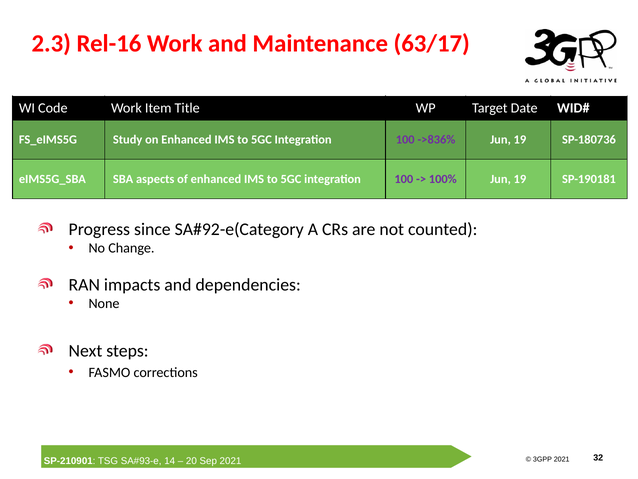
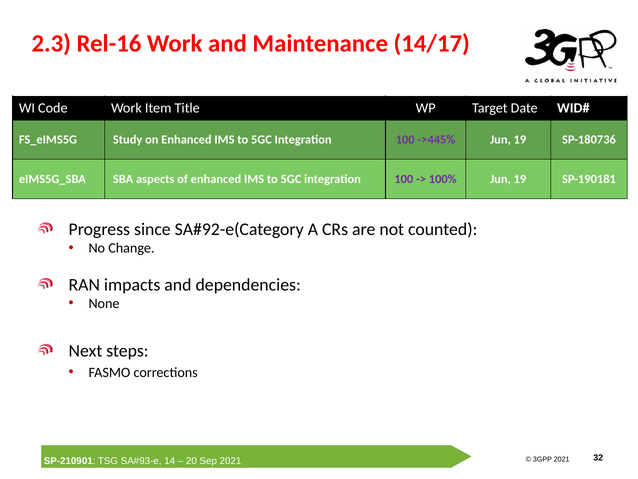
63/17: 63/17 -> 14/17
->836%: ->836% -> ->445%
